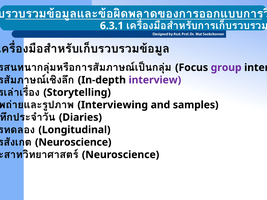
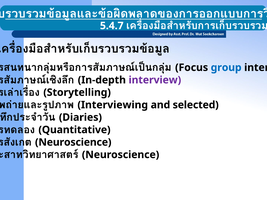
6.3.1: 6.3.1 -> 5.4.7
group colour: purple -> blue
samples: samples -> selected
Longitudinal: Longitudinal -> Quantitative
